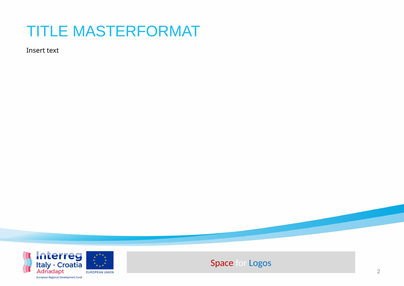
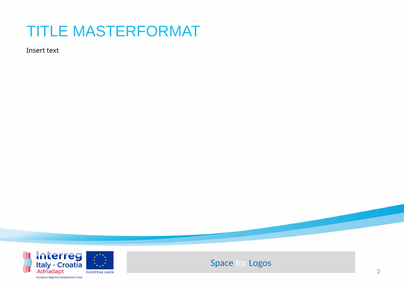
Space colour: red -> blue
